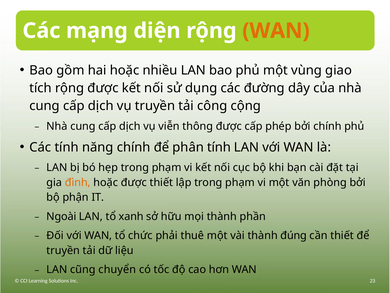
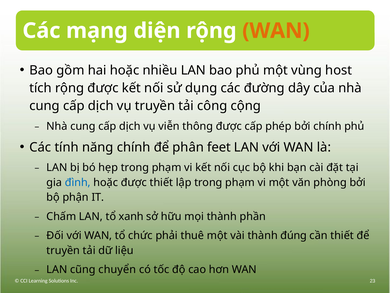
giao: giao -> host
phân tính: tính -> feet
đình colour: orange -> blue
Ngoài: Ngoài -> Chấm
